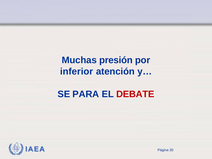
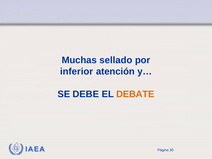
presión: presión -> sellado
PARA: PARA -> DEBE
DEBATE colour: red -> orange
